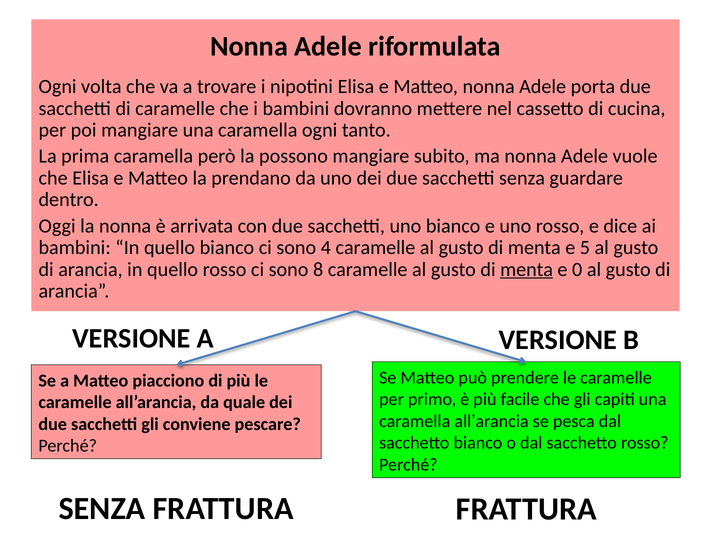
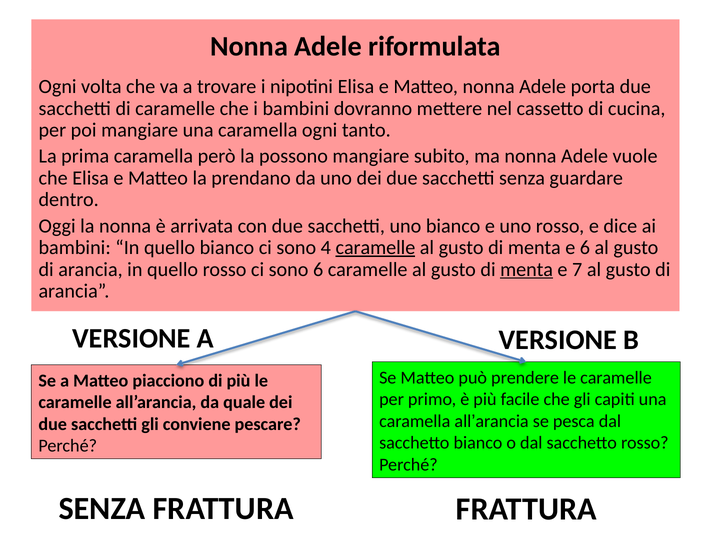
caramelle at (375, 248) underline: none -> present
e 5: 5 -> 6
sono 8: 8 -> 6
0: 0 -> 7
